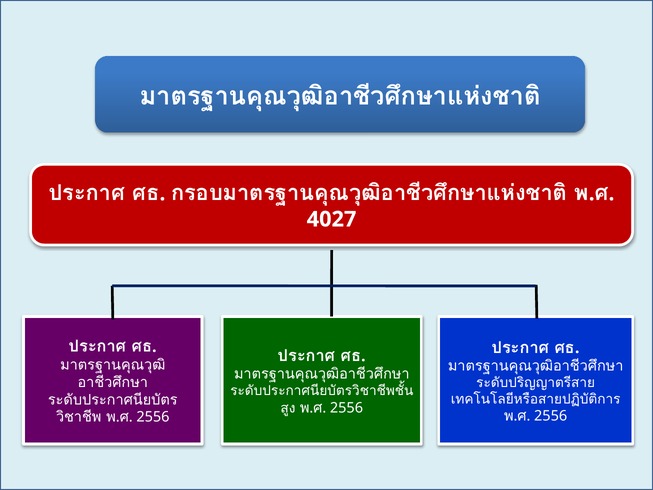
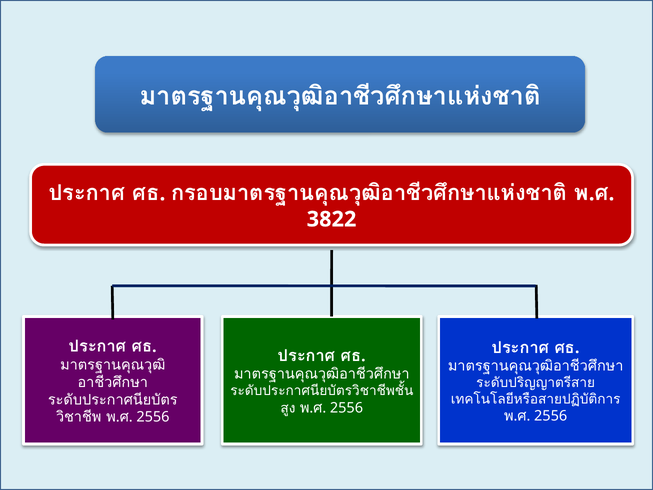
4027: 4027 -> 3822
